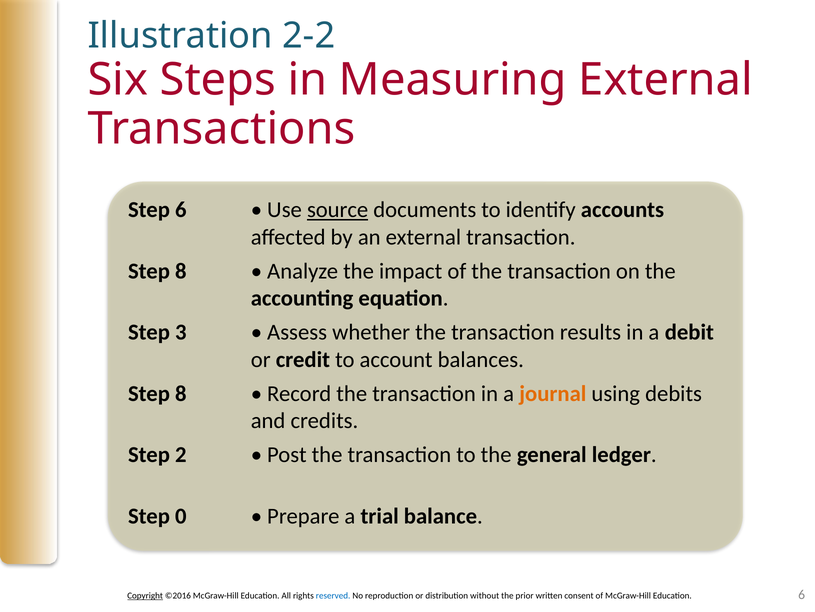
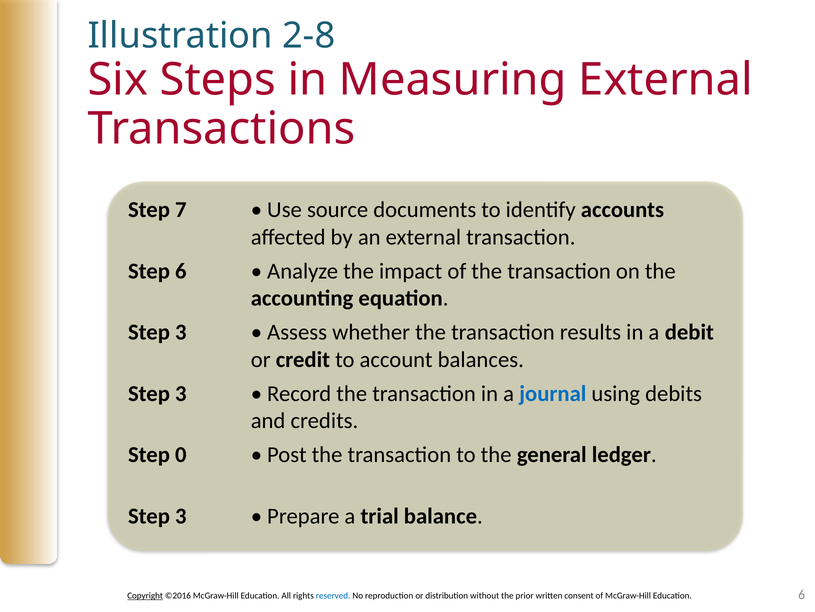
2-2: 2-2 -> 2-8
Step 6: 6 -> 7
source underline: present -> none
8 at (181, 271): 8 -> 6
8 at (181, 393): 8 -> 3
journal colour: orange -> blue
2: 2 -> 0
0 at (181, 516): 0 -> 3
